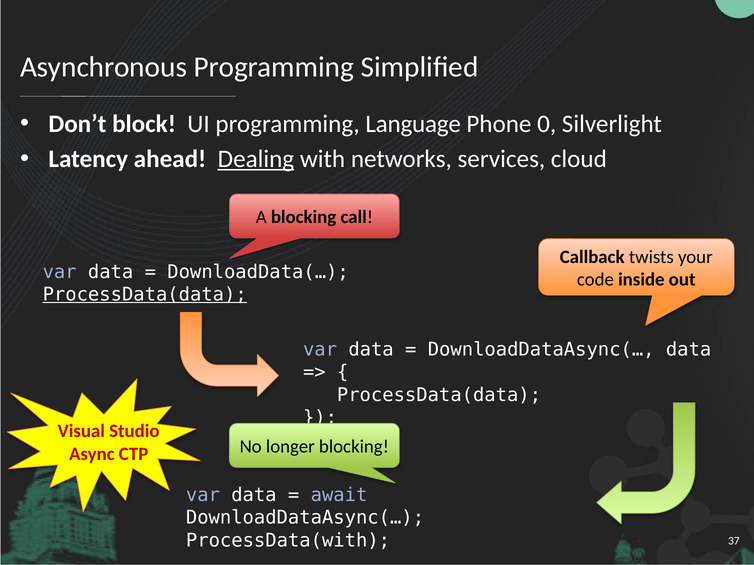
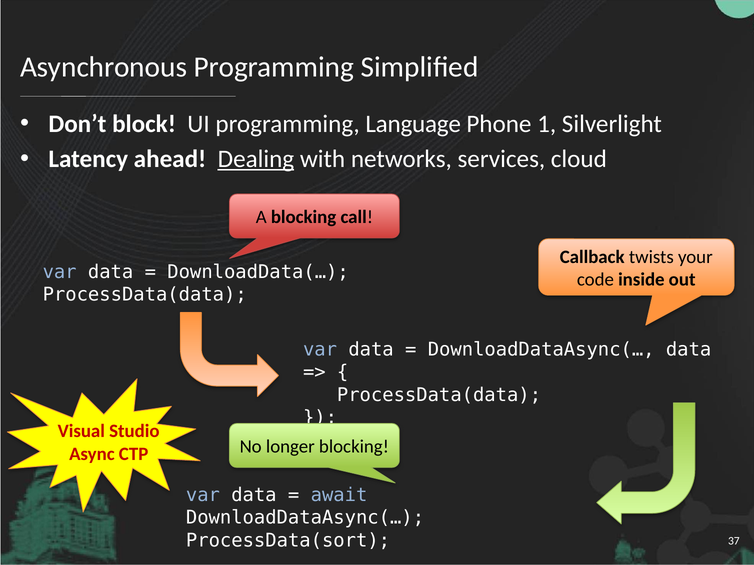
0: 0 -> 1
ProcessData(data at (145, 295) underline: present -> none
ProcessData(with: ProcessData(with -> ProcessData(sort
